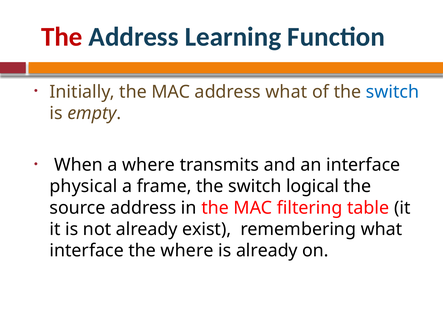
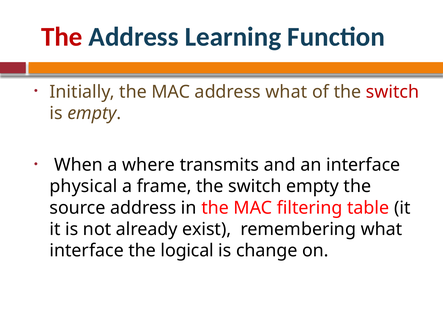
switch at (393, 92) colour: blue -> red
switch logical: logical -> empty
the where: where -> logical
is already: already -> change
